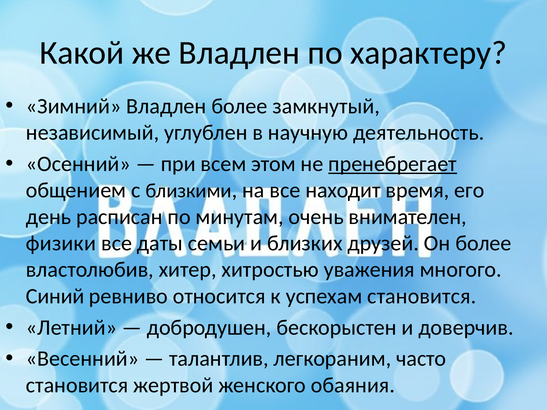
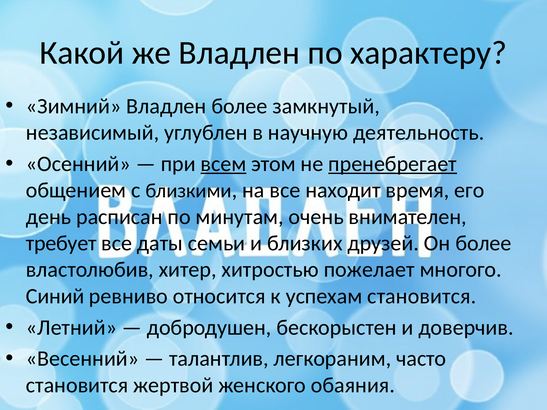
всем underline: none -> present
физики: физики -> требует
уважения: уважения -> пожелает
